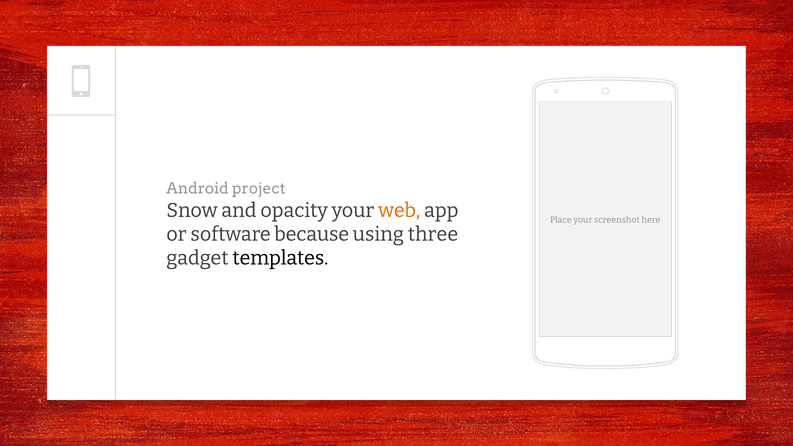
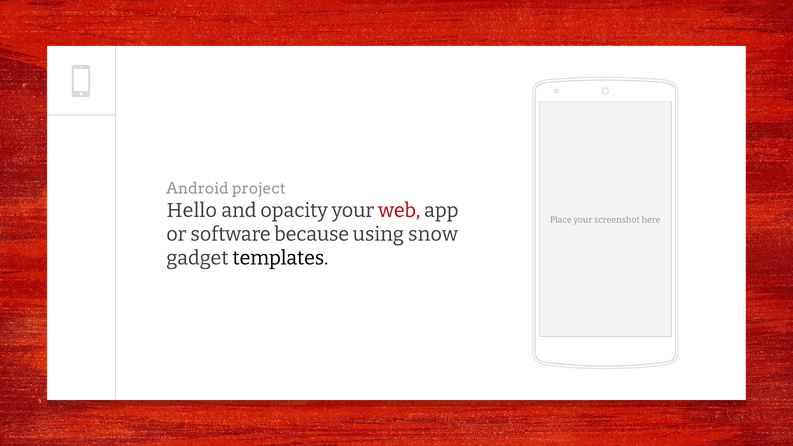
Snow: Snow -> Hello
web colour: orange -> red
three: three -> snow
